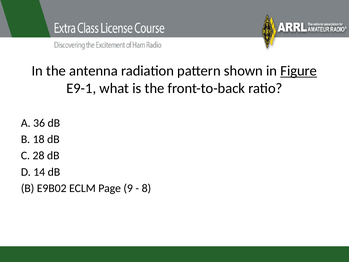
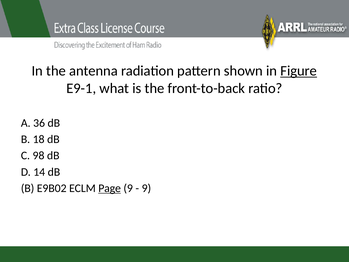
28: 28 -> 98
Page underline: none -> present
8 at (146, 188): 8 -> 9
